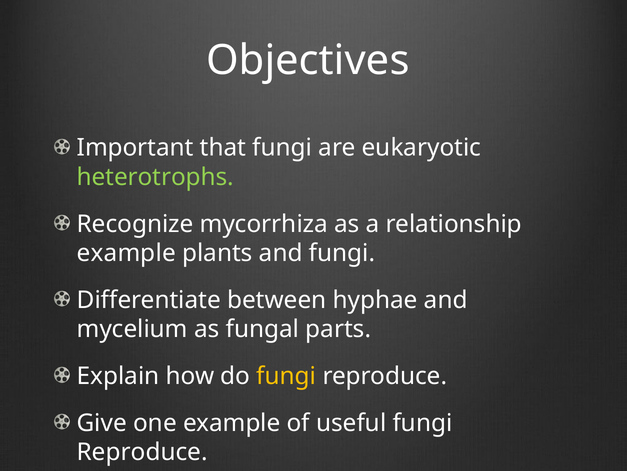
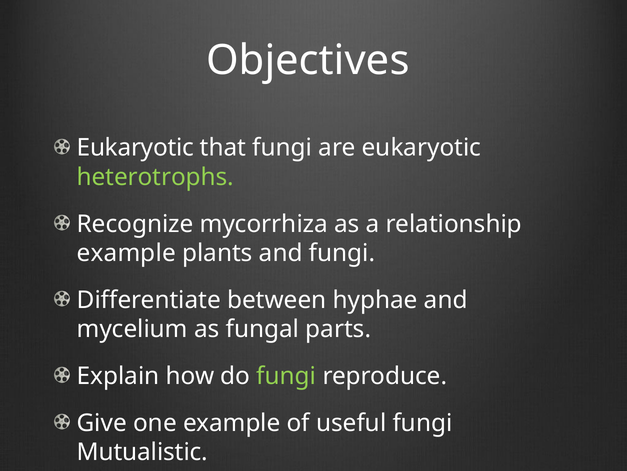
Important at (135, 148): Important -> Eukaryotic
fungi at (286, 376) colour: yellow -> light green
Reproduce at (142, 452): Reproduce -> Mutualistic
